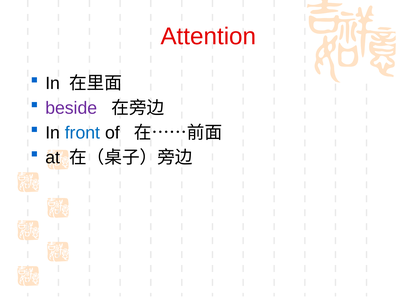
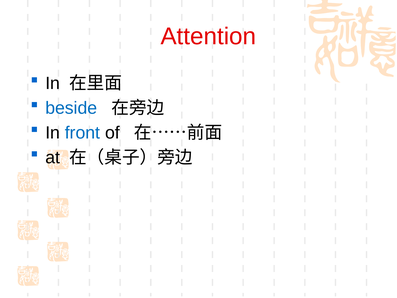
beside colour: purple -> blue
